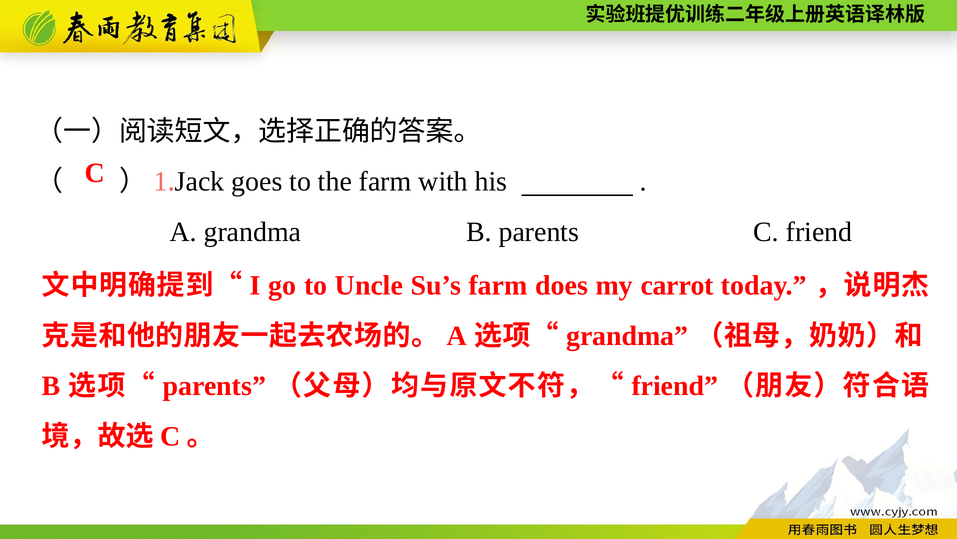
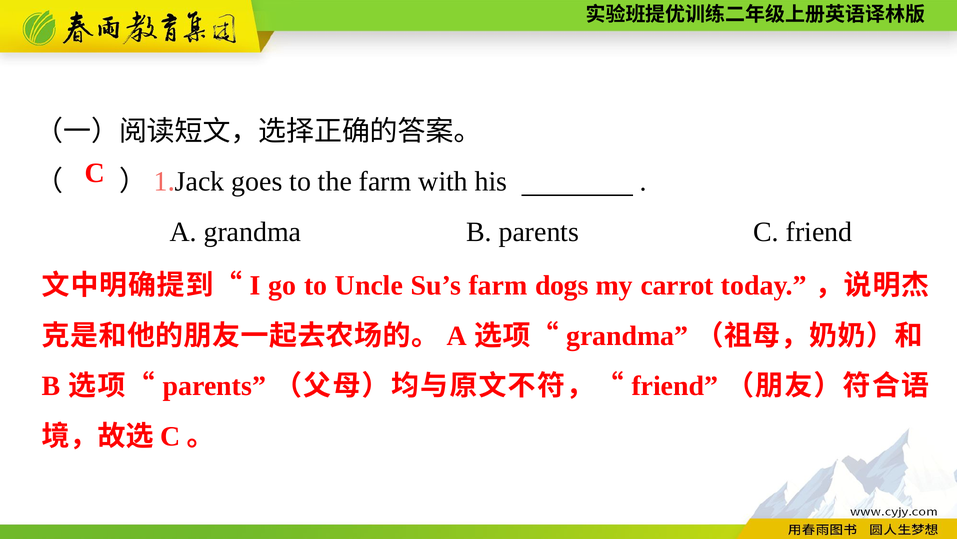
does: does -> dogs
